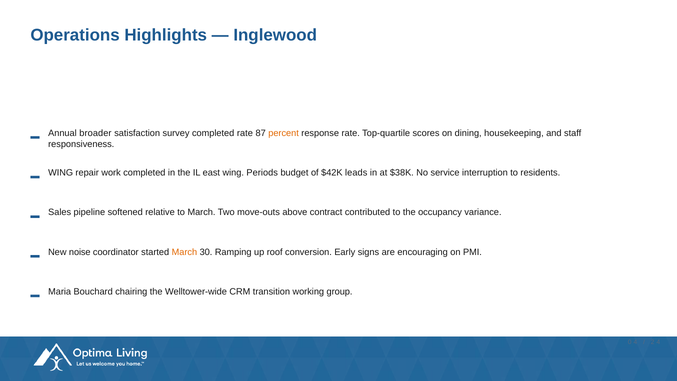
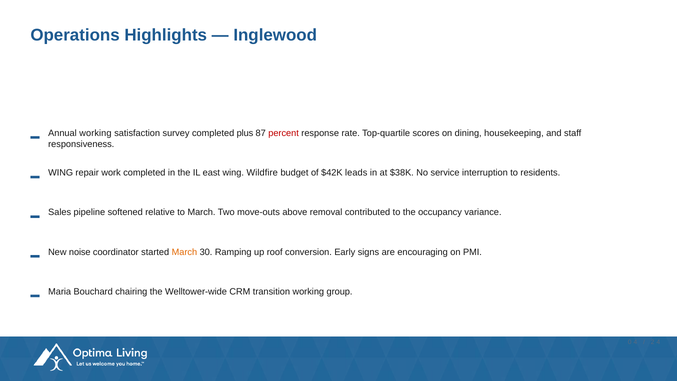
Annual broader: broader -> working
completed rate: rate -> plus
percent colour: orange -> red
Periods: Periods -> Wildfire
contract: contract -> removal
